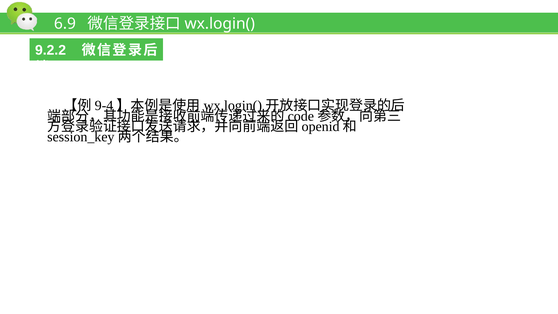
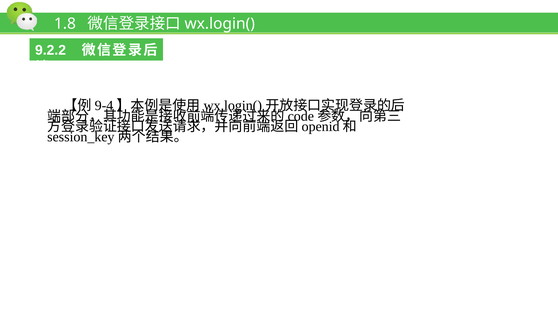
6.9: 6.9 -> 1.8
